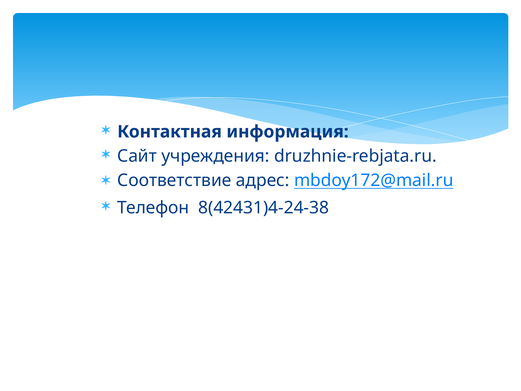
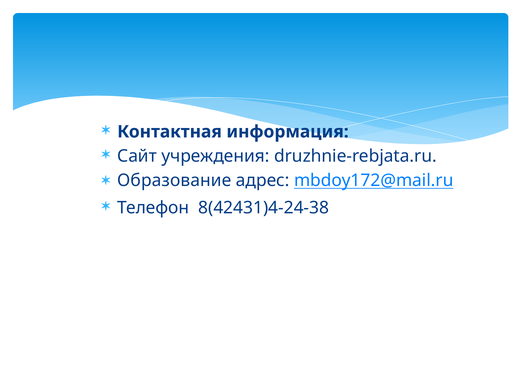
Соответствие: Соответствие -> Образование
